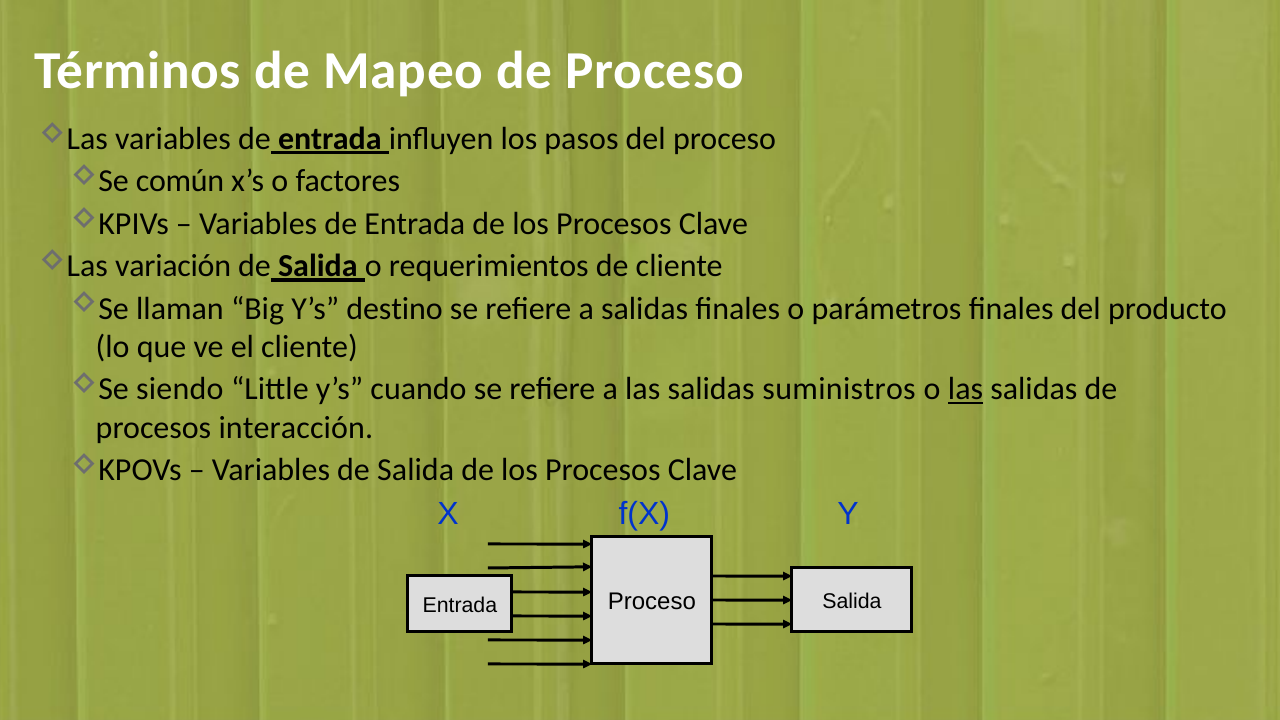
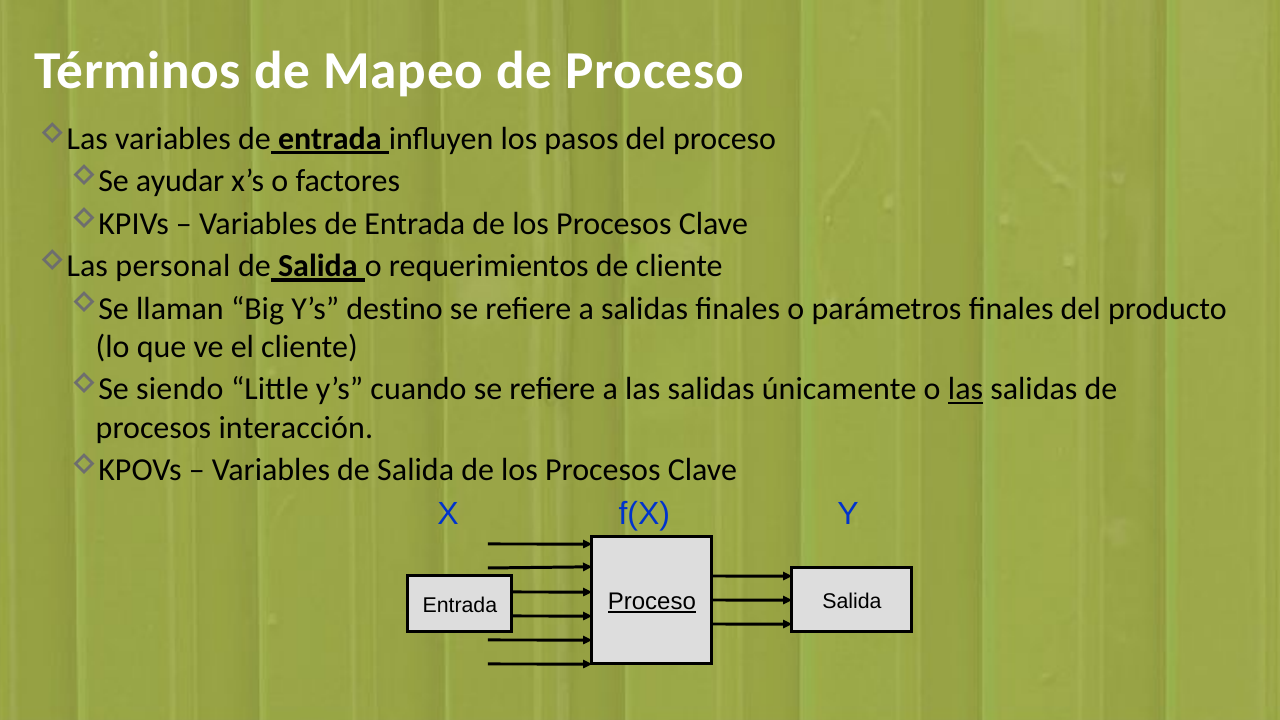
común: común -> ayudar
variación: variación -> personal
suministros: suministros -> únicamente
Proceso at (652, 602) underline: none -> present
